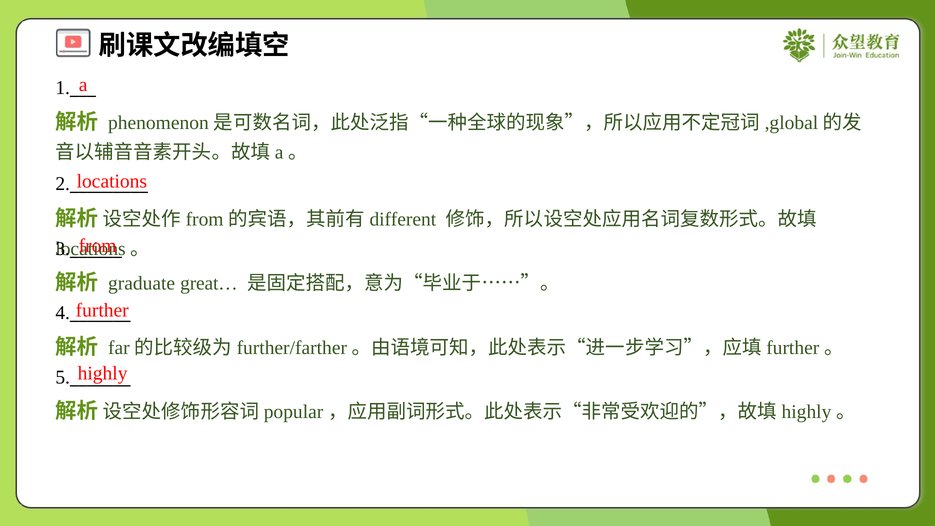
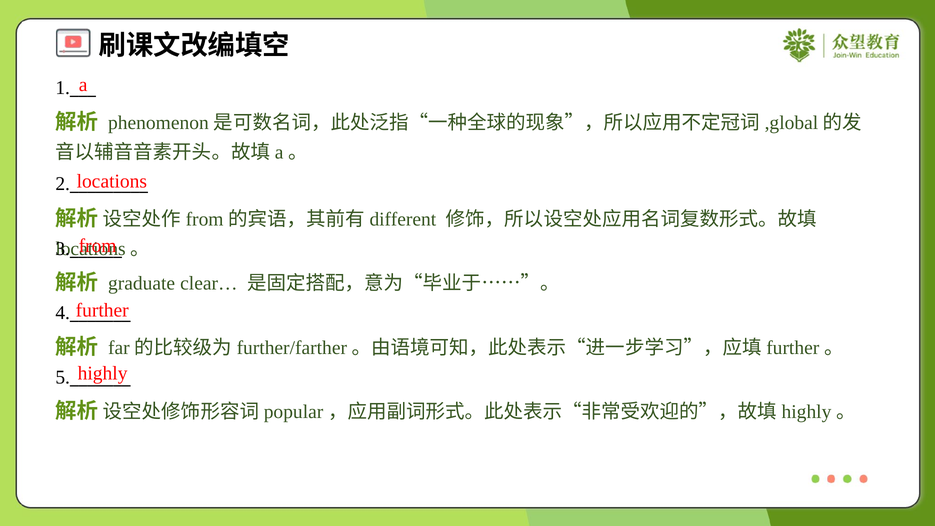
great…: great… -> clear…
